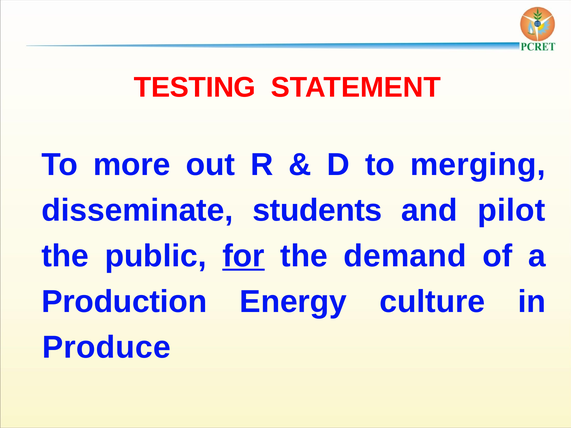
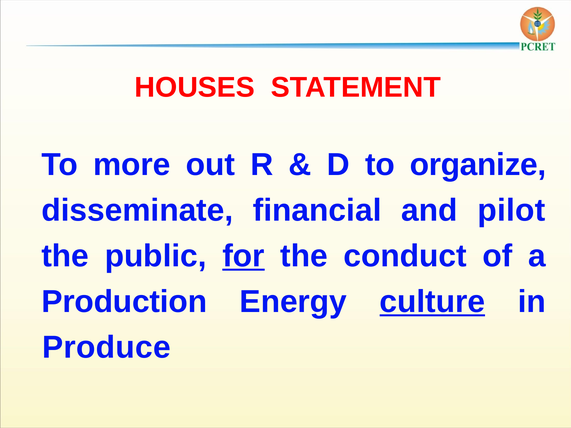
TESTING: TESTING -> HOUSES
merging: merging -> organize
students: students -> financial
demand: demand -> conduct
culture underline: none -> present
